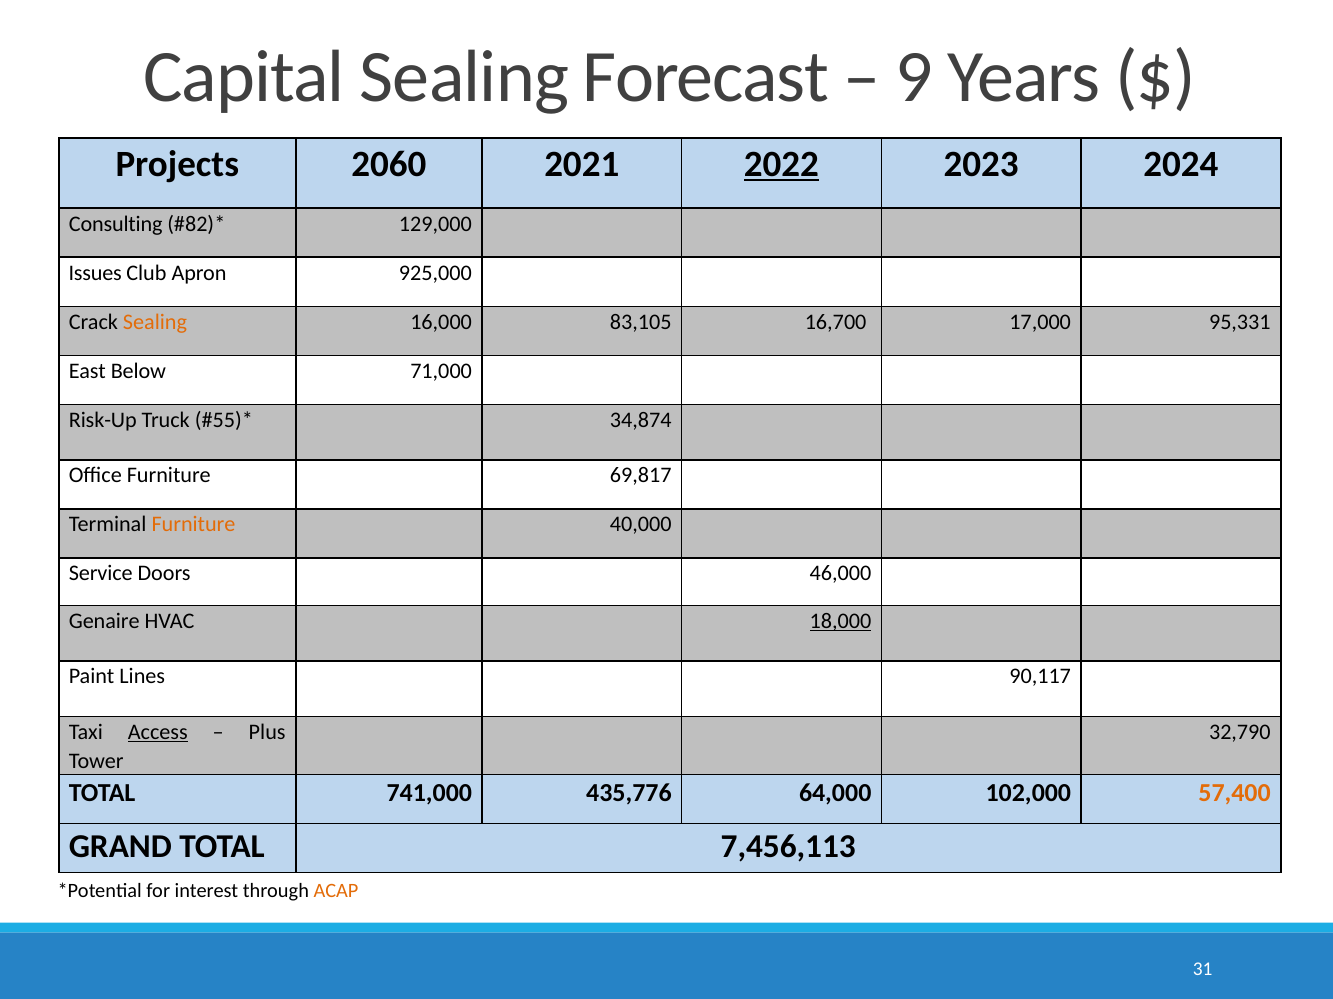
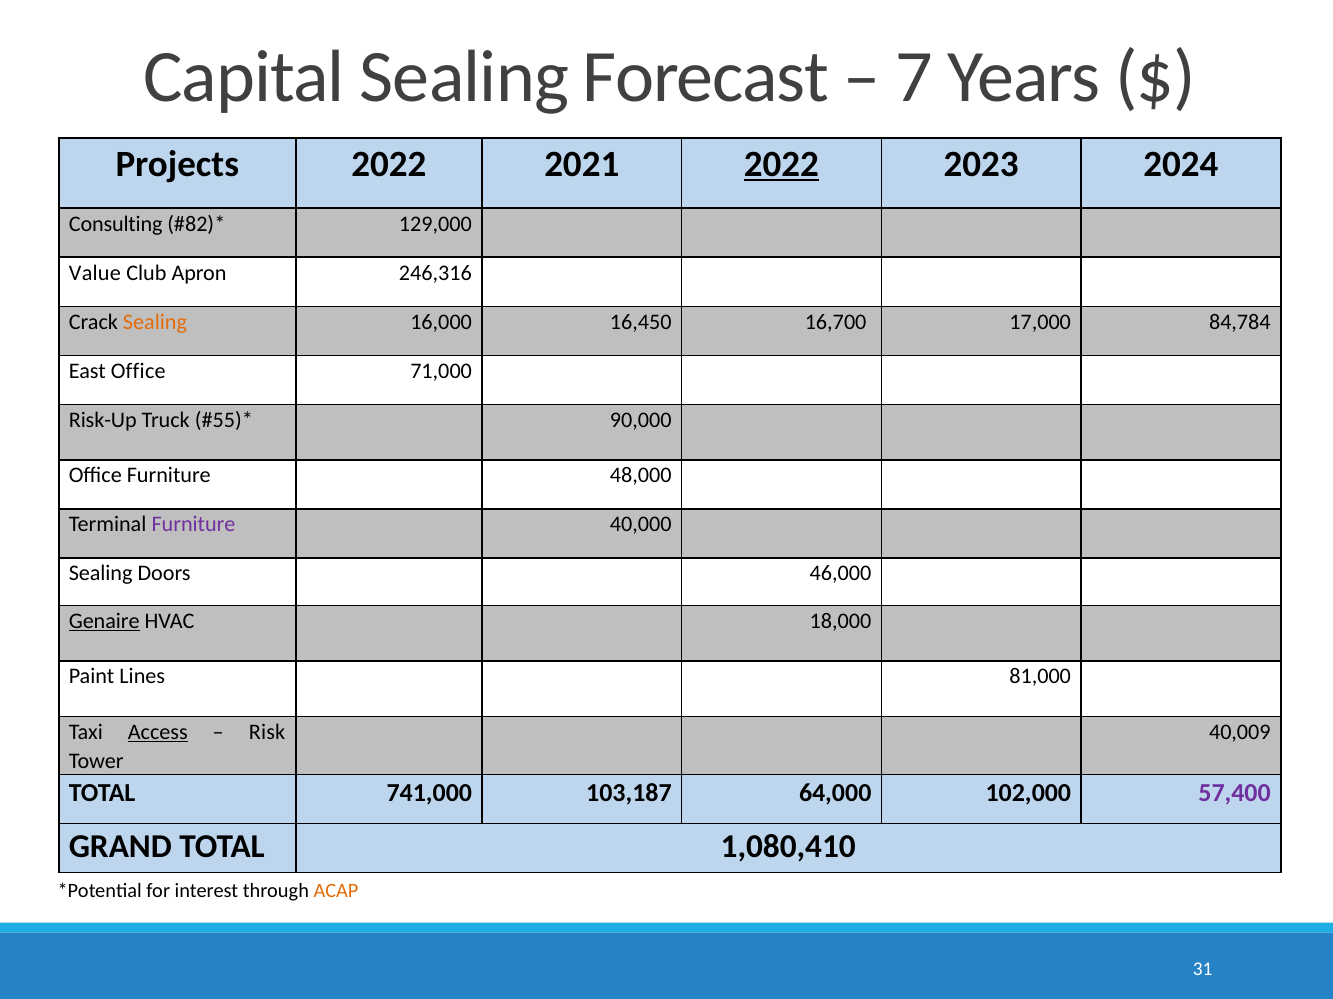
9: 9 -> 7
Projects 2060: 2060 -> 2022
Issues: Issues -> Value
925,000: 925,000 -> 246,316
83,105: 83,105 -> 16,450
95,331: 95,331 -> 84,784
East Below: Below -> Office
34,874: 34,874 -> 90,000
69,817: 69,817 -> 48,000
Furniture at (193, 525) colour: orange -> purple
Service at (101, 574): Service -> Sealing
Genaire underline: none -> present
18,000 underline: present -> none
90,117: 90,117 -> 81,000
Plus: Plus -> Risk
32,790: 32,790 -> 40,009
435,776: 435,776 -> 103,187
57,400 colour: orange -> purple
7,456,113: 7,456,113 -> 1,080,410
